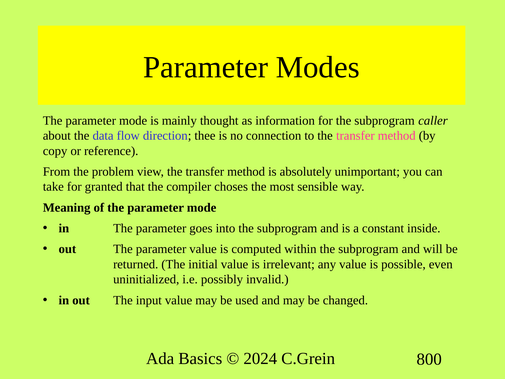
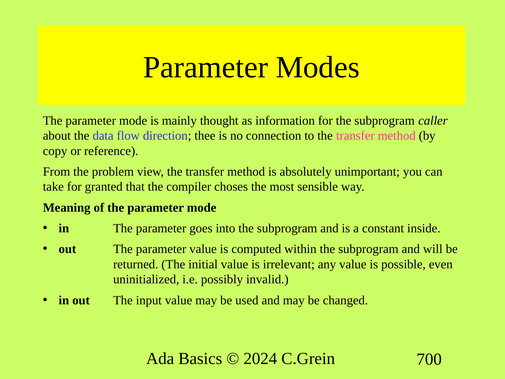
800: 800 -> 700
